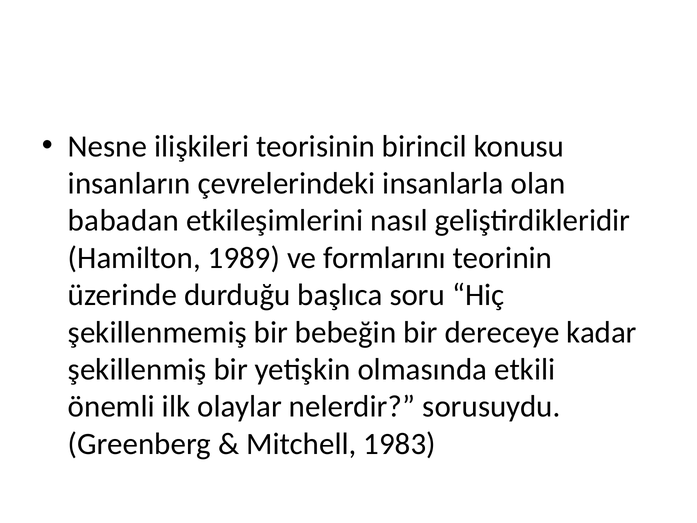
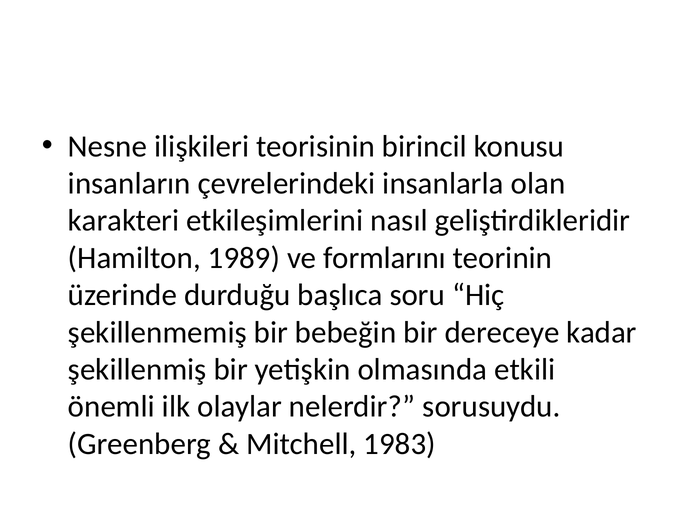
babadan: babadan -> karakteri
